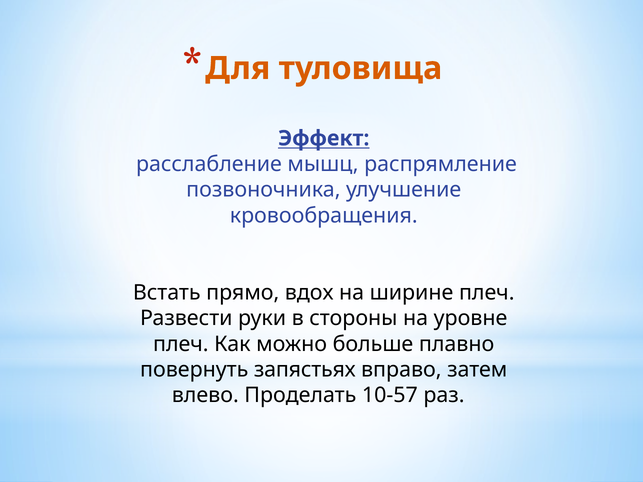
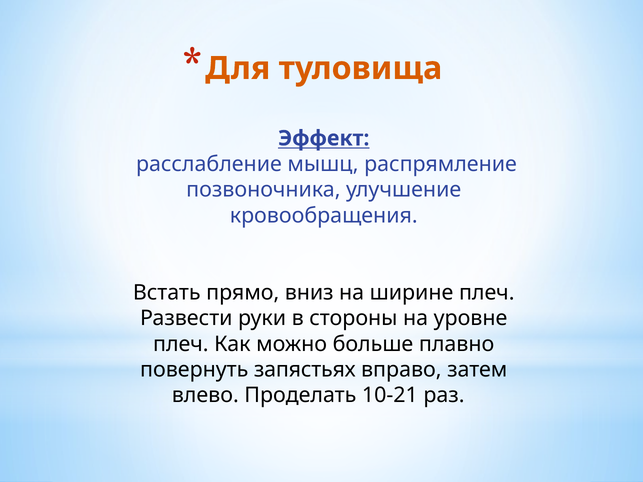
вдох: вдох -> вниз
10-57: 10-57 -> 10-21
